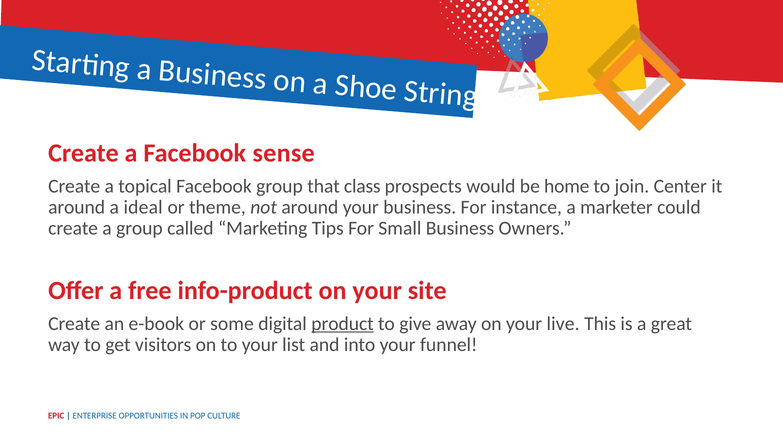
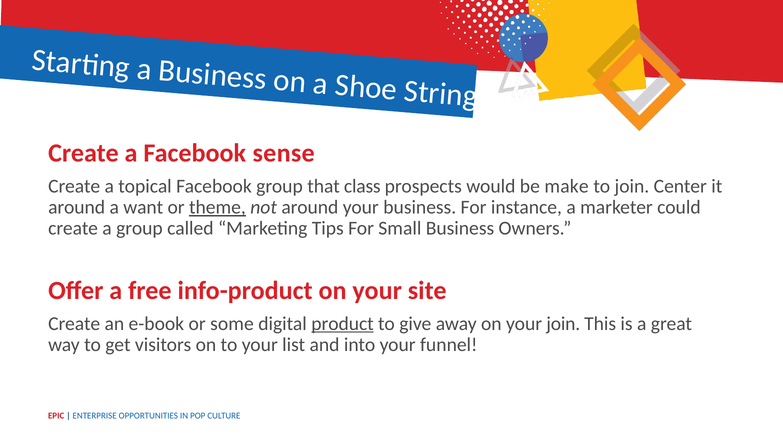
home: home -> make
ideal: ideal -> want
theme underline: none -> present
your live: live -> join
